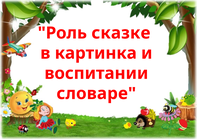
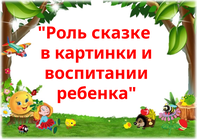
картинка: картинка -> картинки
словаре: словаре -> ребенка
